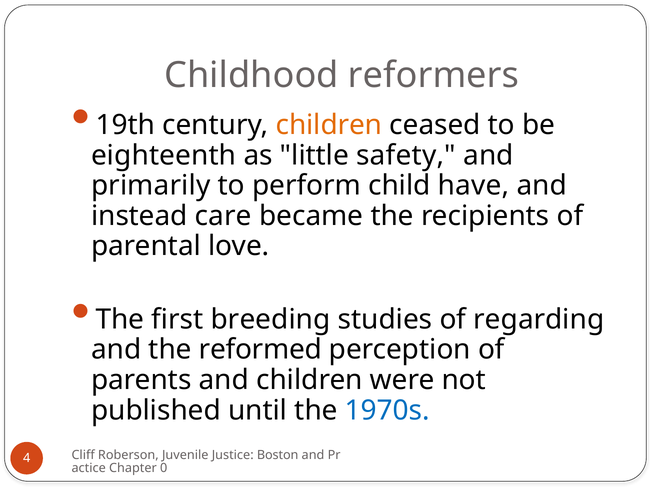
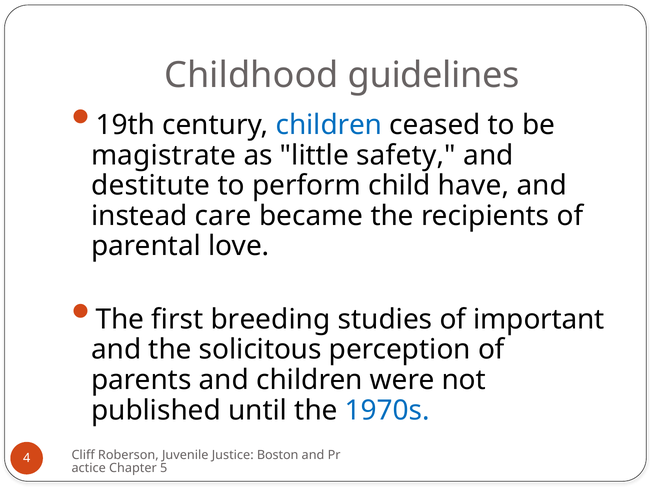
reformers: reformers -> guidelines
children at (329, 125) colour: orange -> blue
eighteenth: eighteenth -> magistrate
primarily: primarily -> destitute
regarding: regarding -> important
reformed: reformed -> solicitous
0: 0 -> 5
